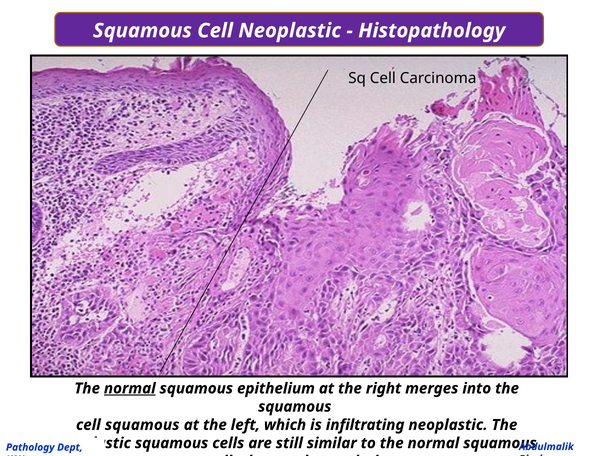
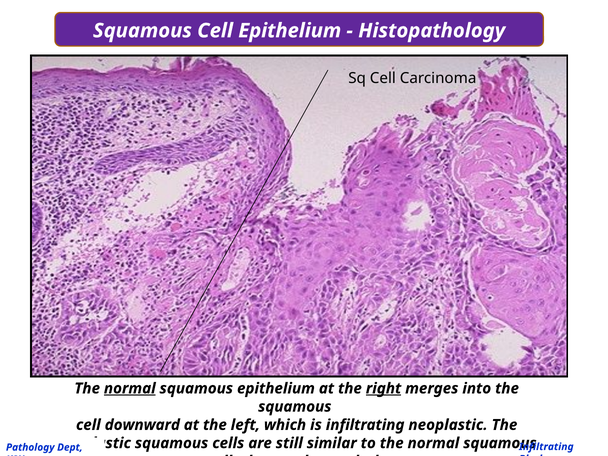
Cell Neoplastic: Neoplastic -> Epithelium
right underline: none -> present
cell squamous: squamous -> downward
Abdulmalik at (546, 447): Abdulmalik -> Infiltrating
